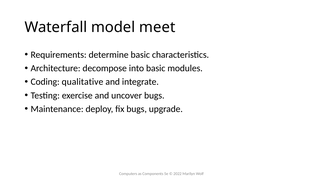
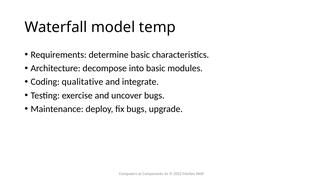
meet: meet -> temp
